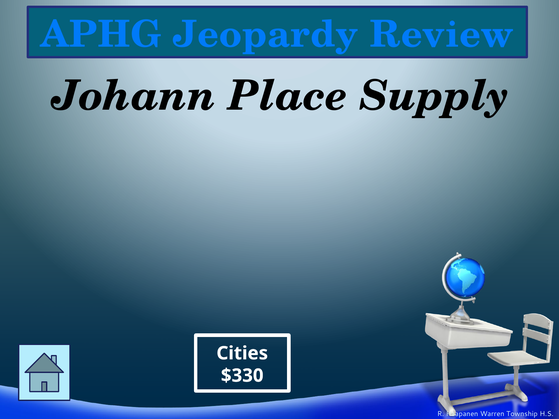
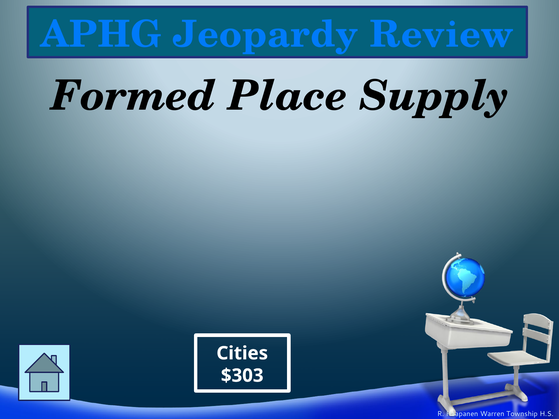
Johann: Johann -> Formed
$330: $330 -> $303
